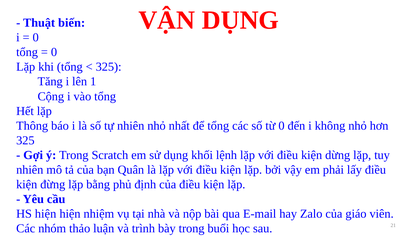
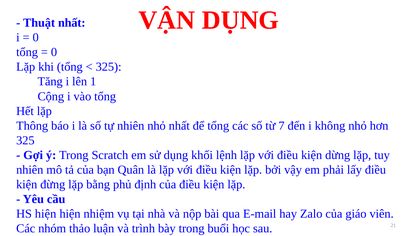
Thuật biến: biến -> nhất
từ 0: 0 -> 7
